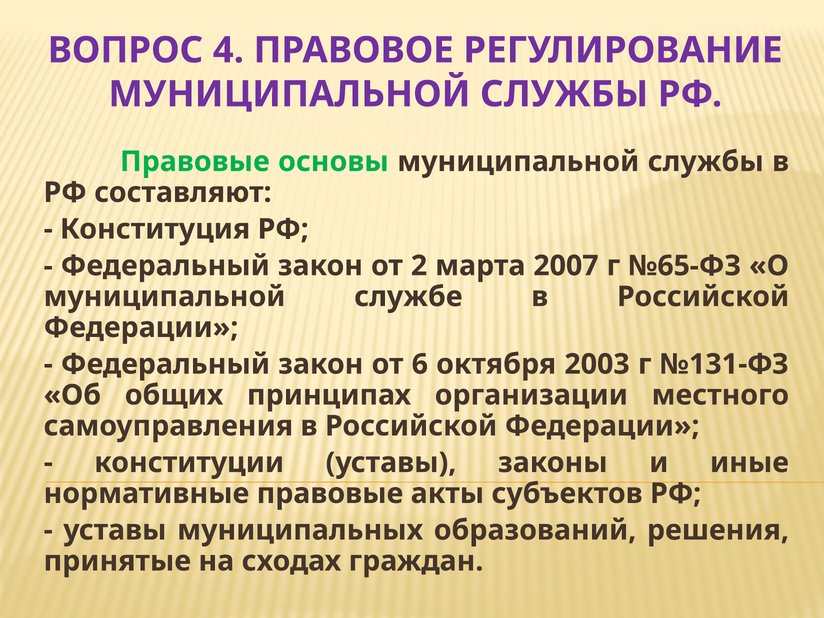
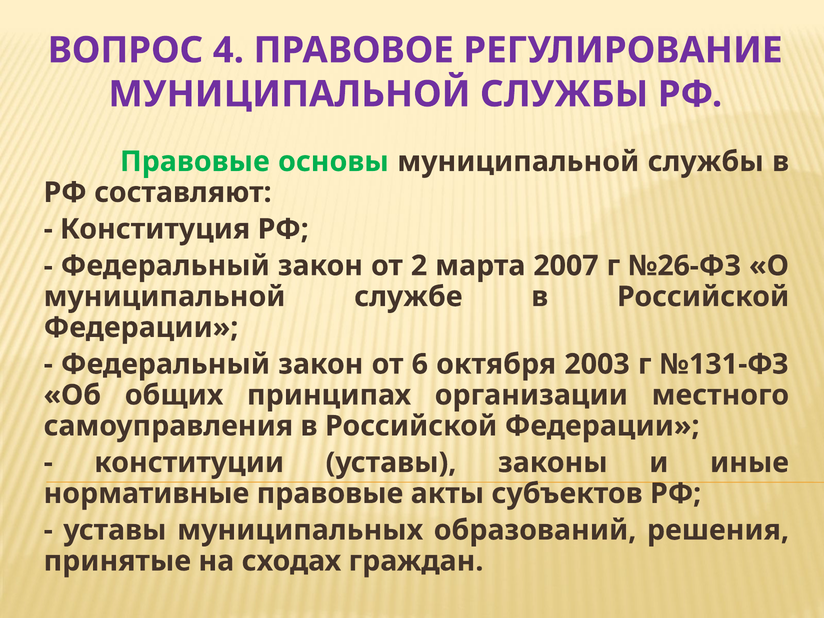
№65-ФЗ: №65-ФЗ -> №26-ФЗ
